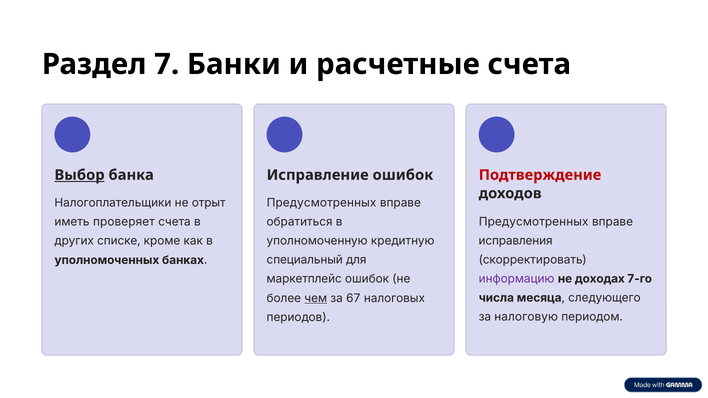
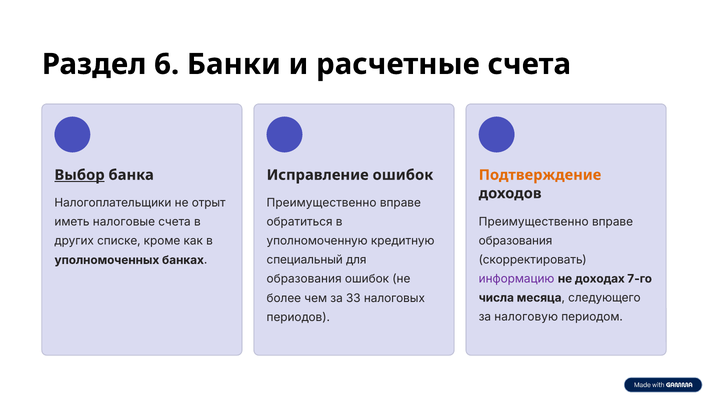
7: 7 -> 6
Подтверждение colour: red -> orange
Предусмотренных at (322, 203): Предусмотренных -> Преимущественно
Предусмотренных at (534, 222): Предусмотренных -> Преимущественно
проверяет: проверяет -> налоговые
исправления at (516, 241): исправления -> образования
маркетплейс at (304, 279): маркетплейс -> образования
чем underline: present -> none
67: 67 -> 33
